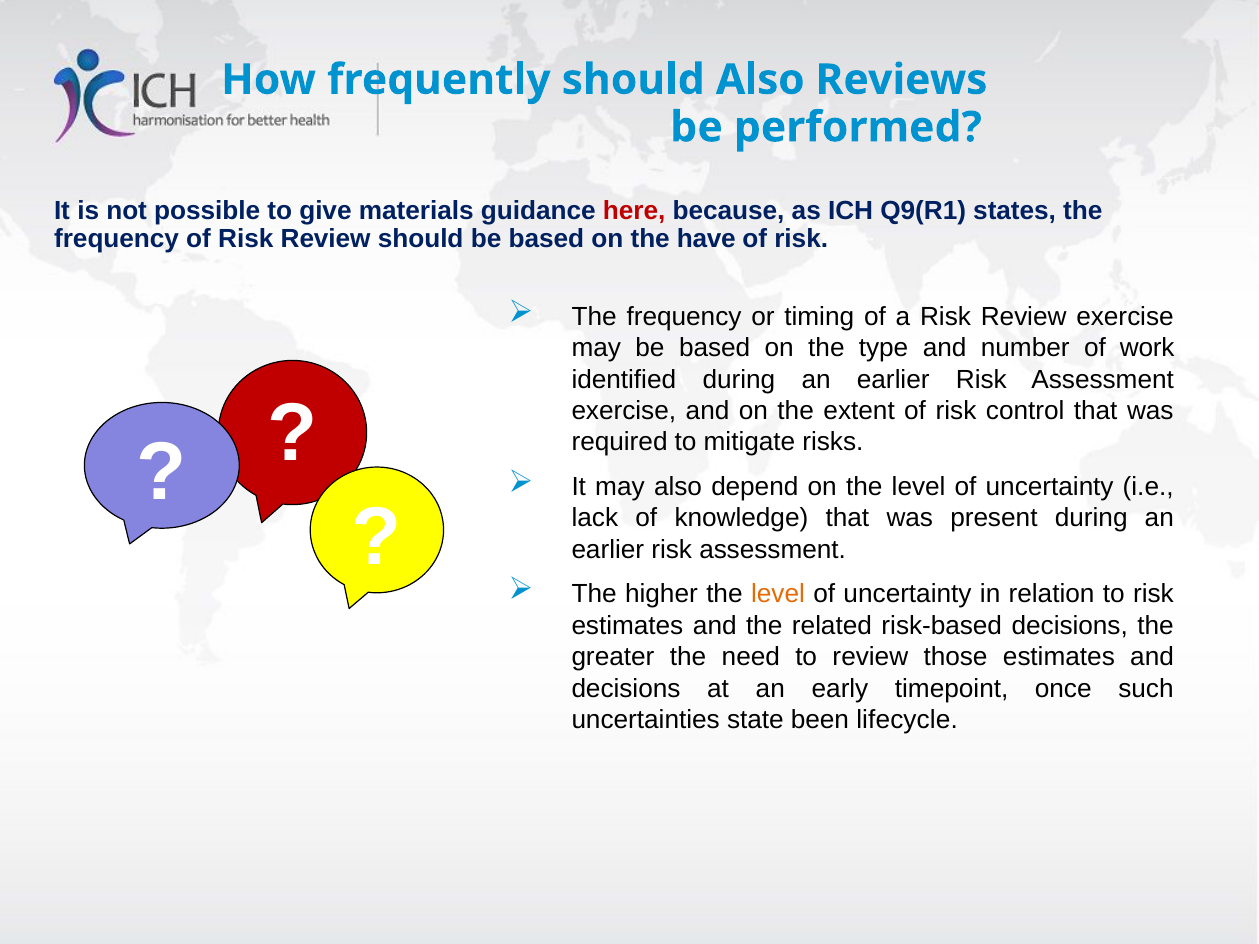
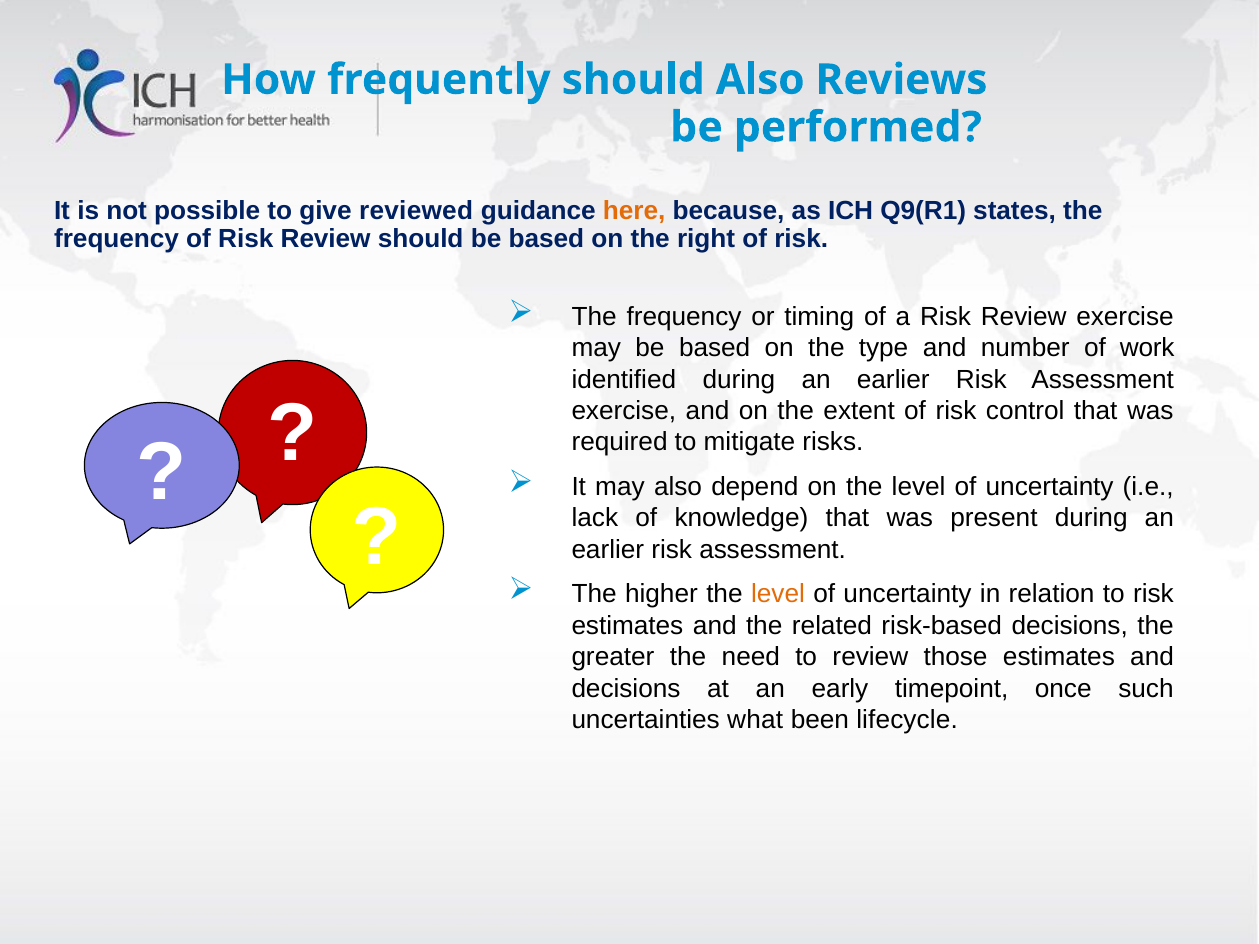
materials: materials -> reviewed
here colour: red -> orange
have: have -> right
state: state -> what
